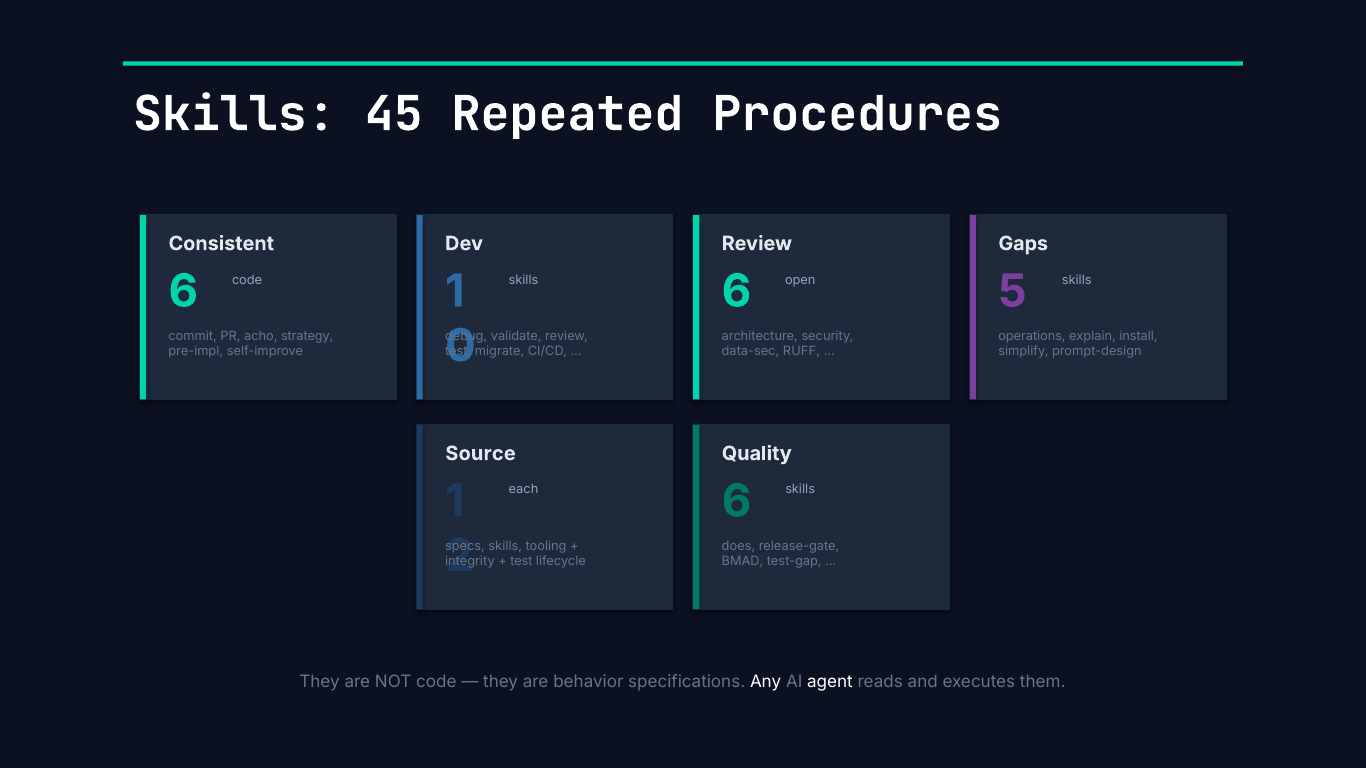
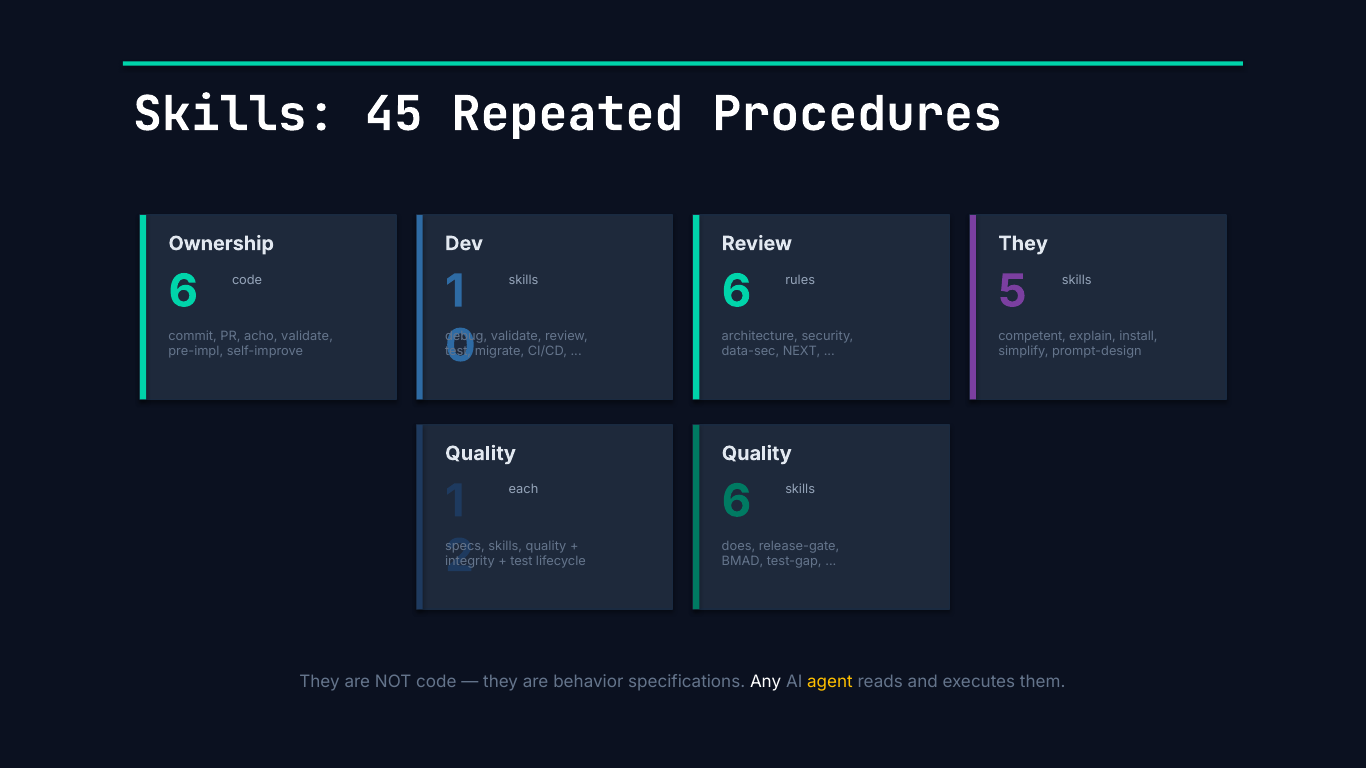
Consistent: Consistent -> Ownership
Gaps at (1023, 244): Gaps -> They
open: open -> rules
acho strategy: strategy -> validate
operations: operations -> competent
RUFF: RUFF -> NEXT
Source at (480, 454): Source -> Quality
skills tooling: tooling -> quality
agent colour: white -> yellow
